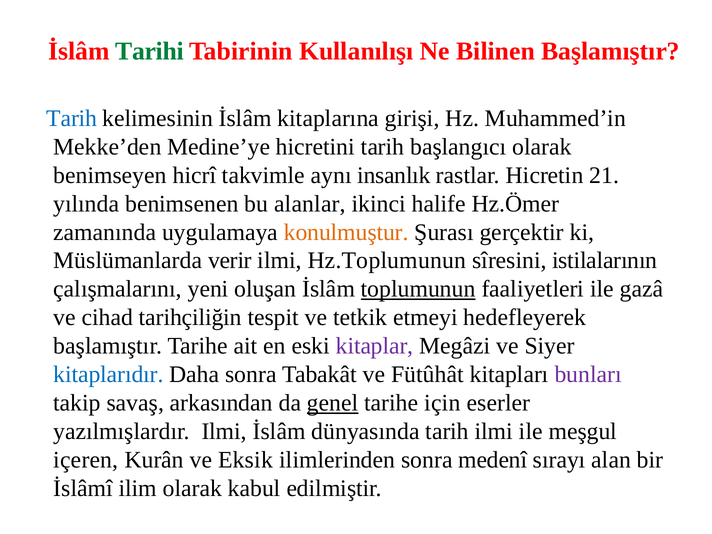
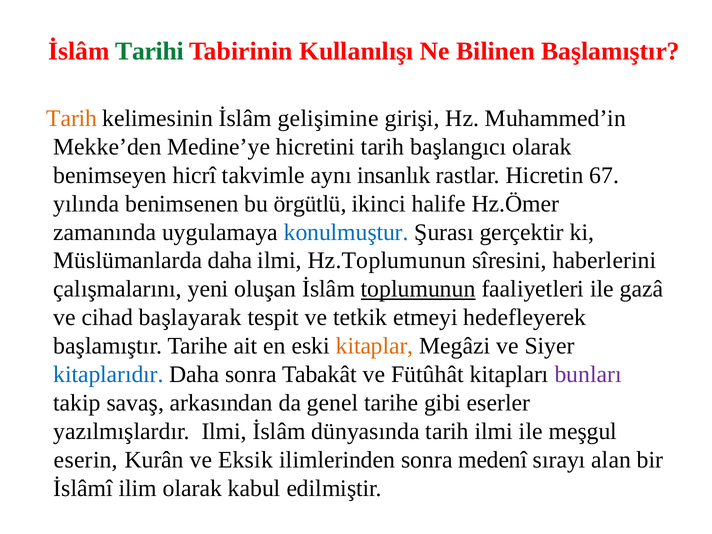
Tarih at (72, 118) colour: blue -> orange
kitaplarına: kitaplarına -> gelişimine
21: 21 -> 67
alanlar: alanlar -> örgütlü
konulmuştur colour: orange -> blue
Müslümanlarda verir: verir -> daha
istilalarının: istilalarının -> haberlerini
tarihçiliğin: tarihçiliğin -> başlayarak
kitaplar colour: purple -> orange
genel underline: present -> none
için: için -> gibi
içeren: içeren -> eserin
